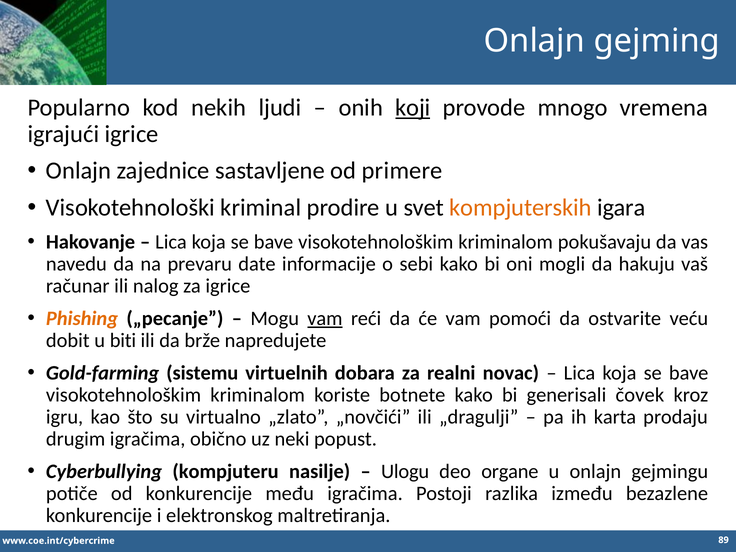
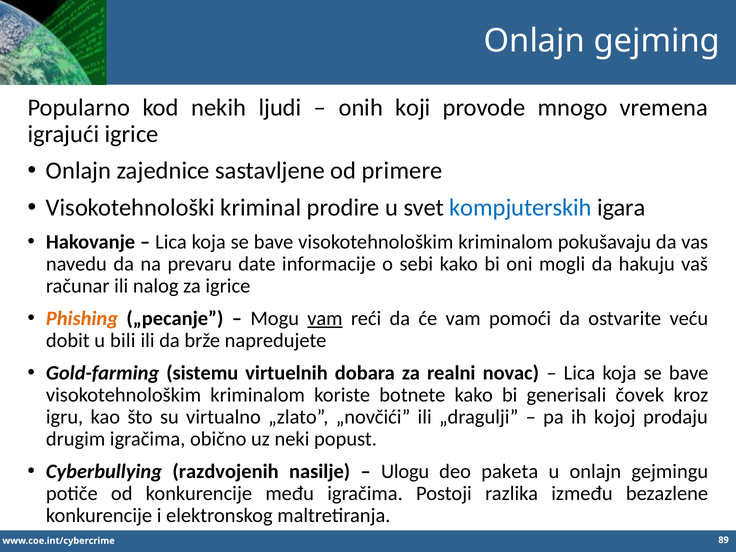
koji underline: present -> none
kompjuterskih colour: orange -> blue
biti: biti -> bili
karta: karta -> kojoj
kompjuteru: kompjuteru -> razdvojenih
organe: organe -> paketa
